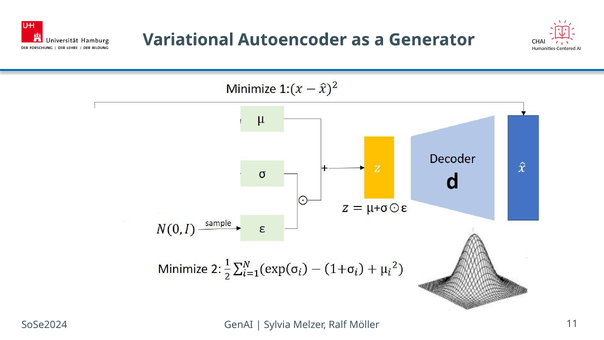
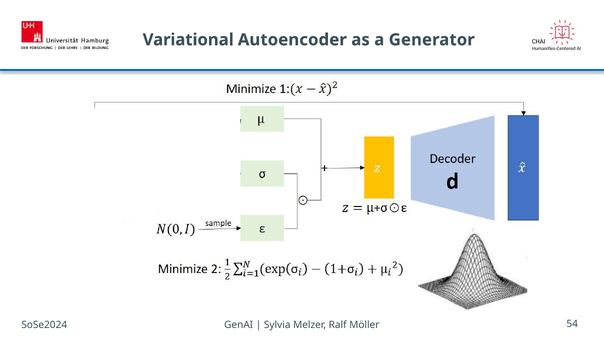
11: 11 -> 54
